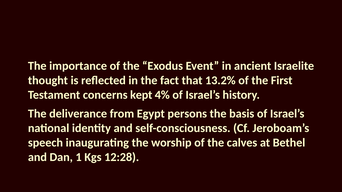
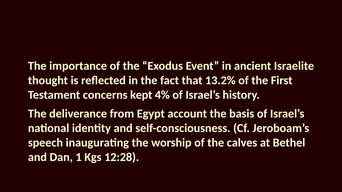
persons: persons -> account
